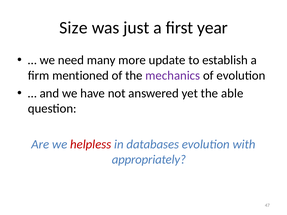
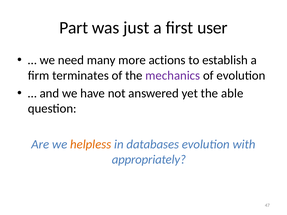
Size: Size -> Part
year: year -> user
update: update -> actions
mentioned: mentioned -> terminates
helpless colour: red -> orange
